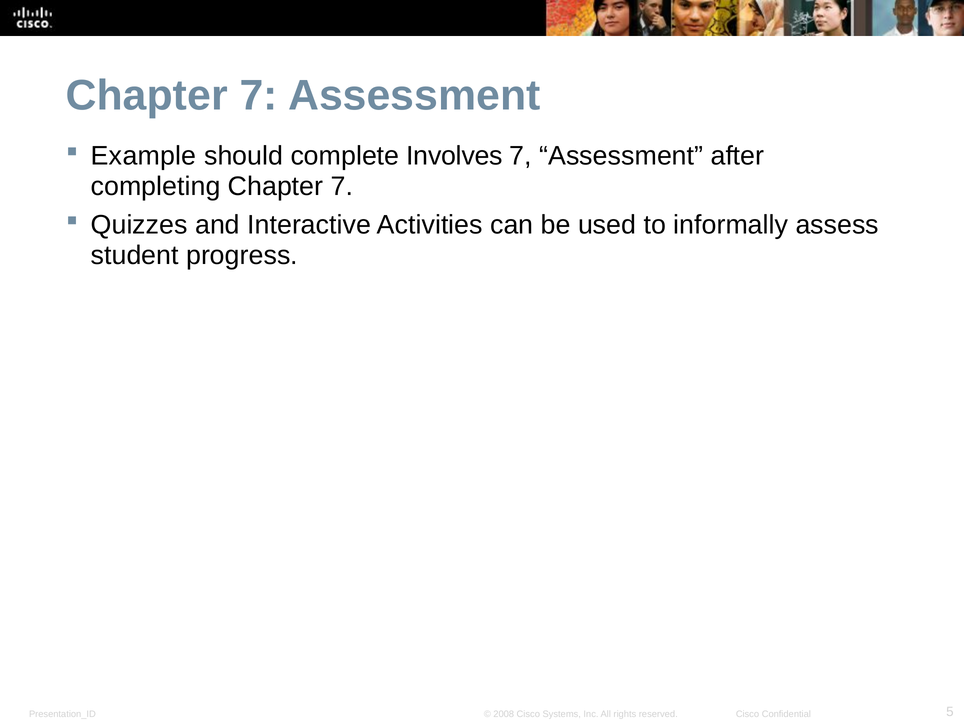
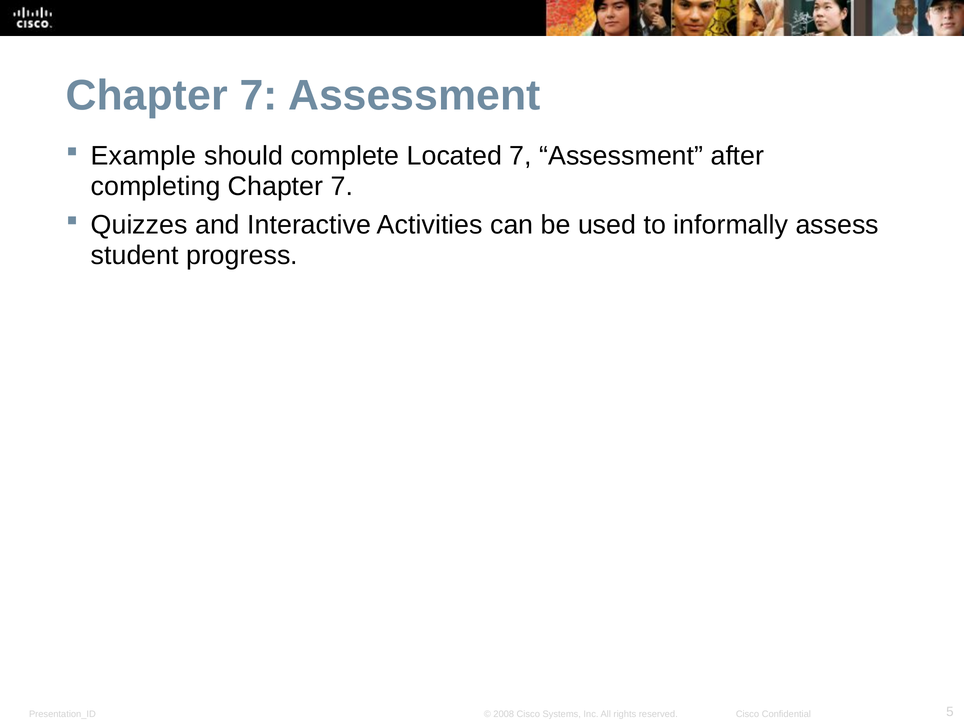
Involves: Involves -> Located
